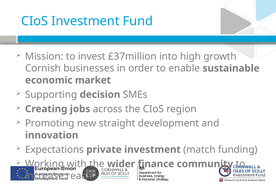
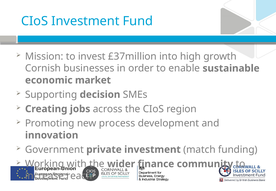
straight: straight -> process
Expectations: Expectations -> Government
